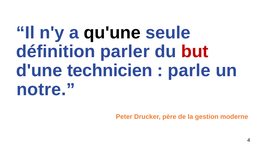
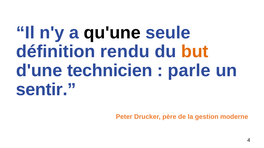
parler: parler -> rendu
but colour: red -> orange
notre: notre -> sentir
